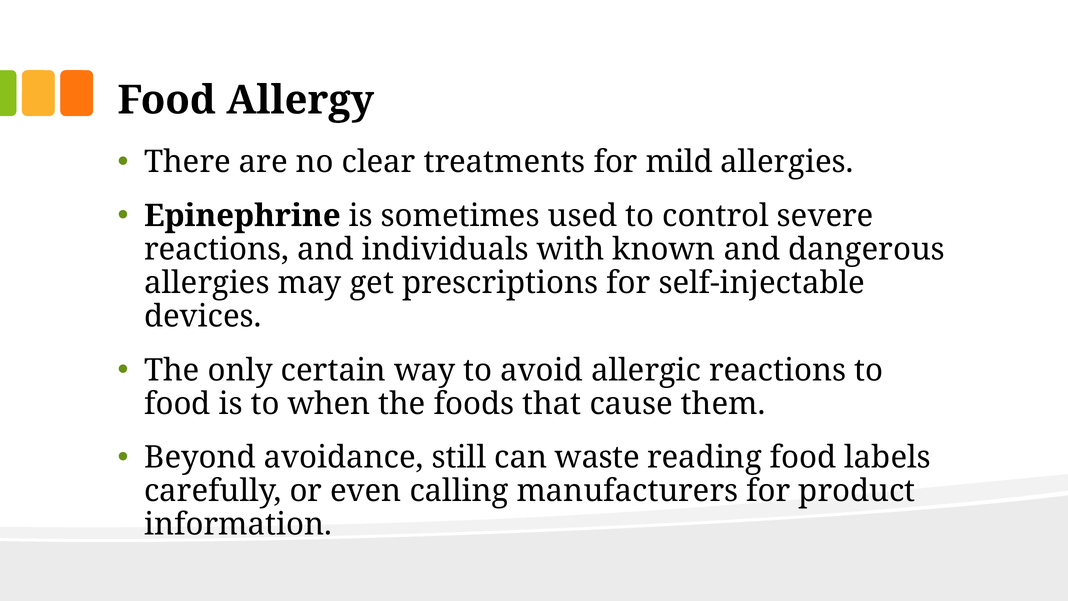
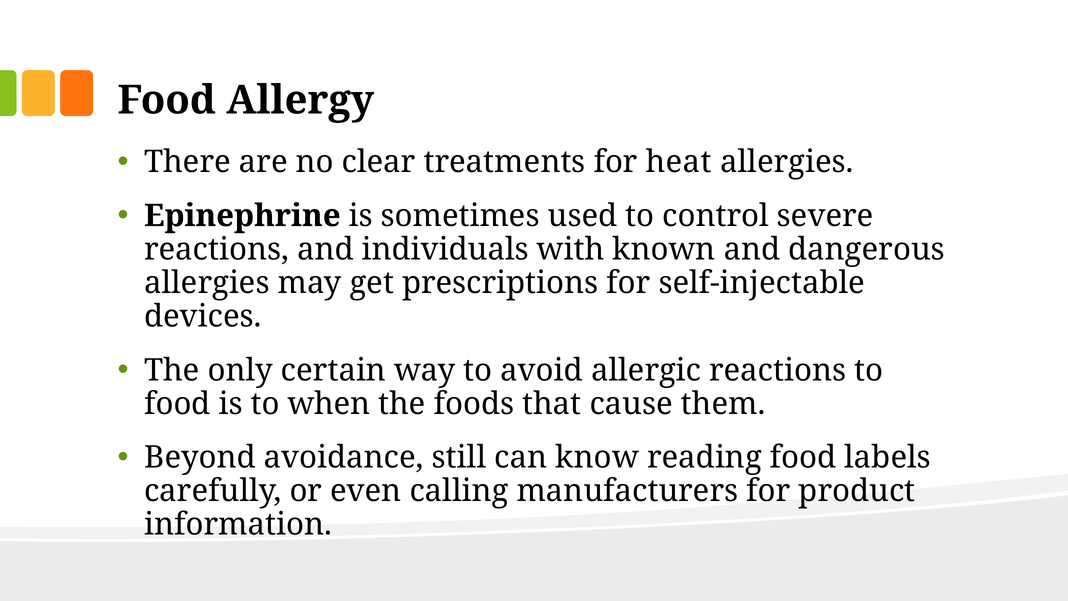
mild: mild -> heat
waste: waste -> know
